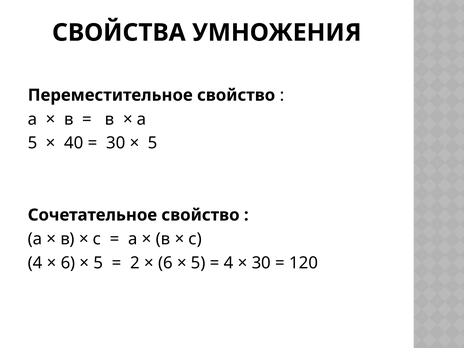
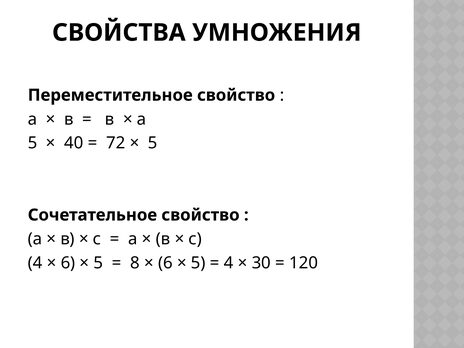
30 at (116, 143): 30 -> 72
2: 2 -> 8
